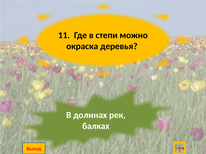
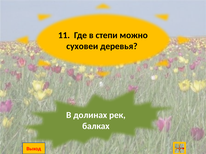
окраска: окраска -> суховеи
